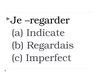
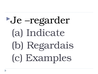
Imperfect: Imperfect -> Examples
